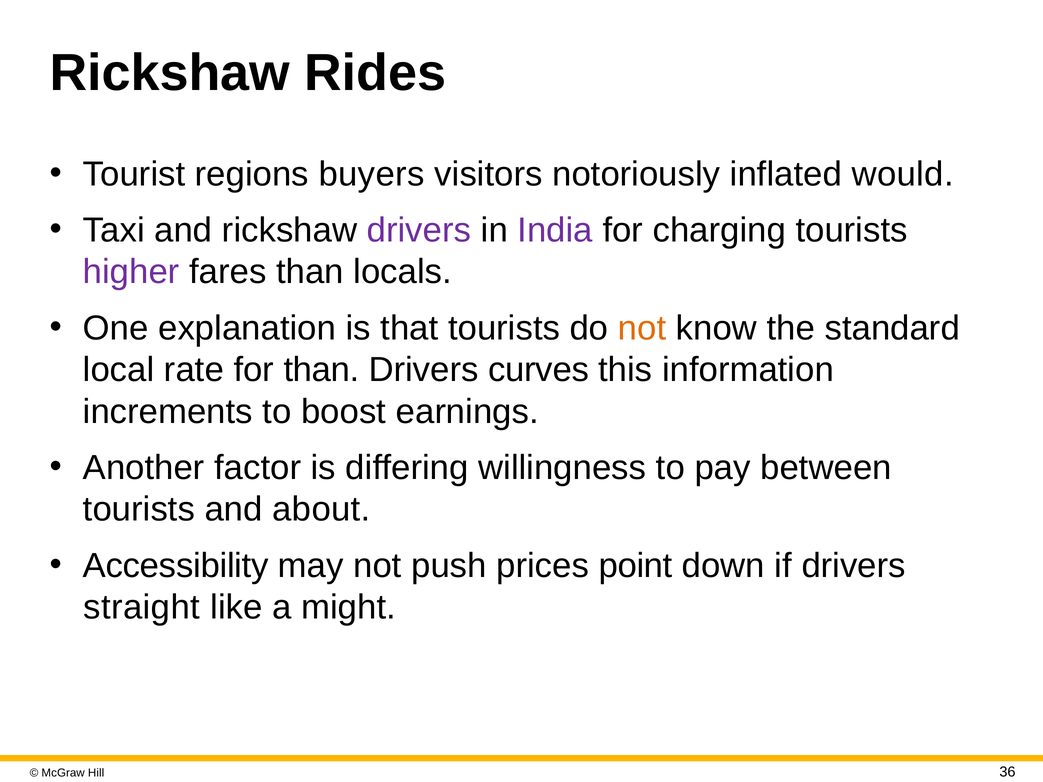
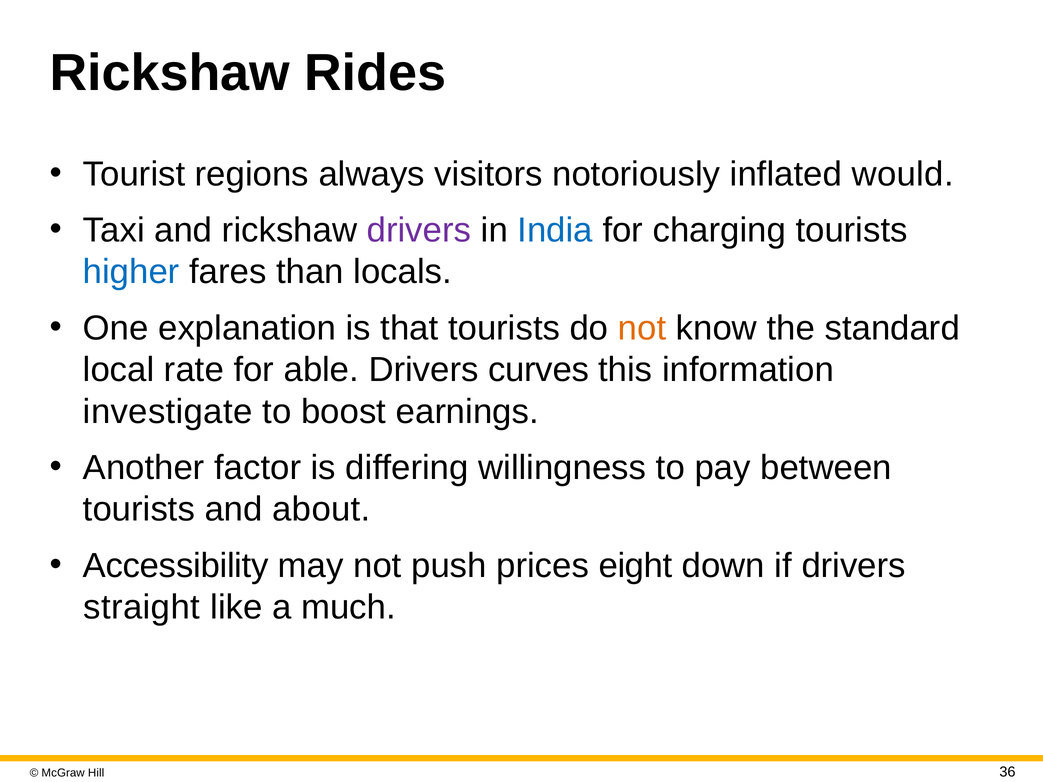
buyers: buyers -> always
India colour: purple -> blue
higher colour: purple -> blue
for than: than -> able
increments: increments -> investigate
point: point -> eight
might: might -> much
